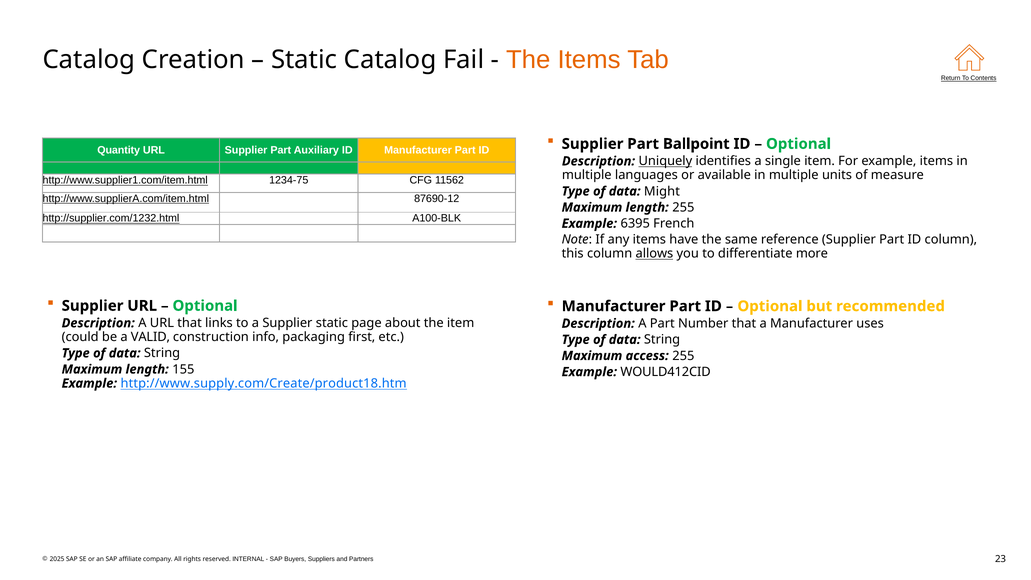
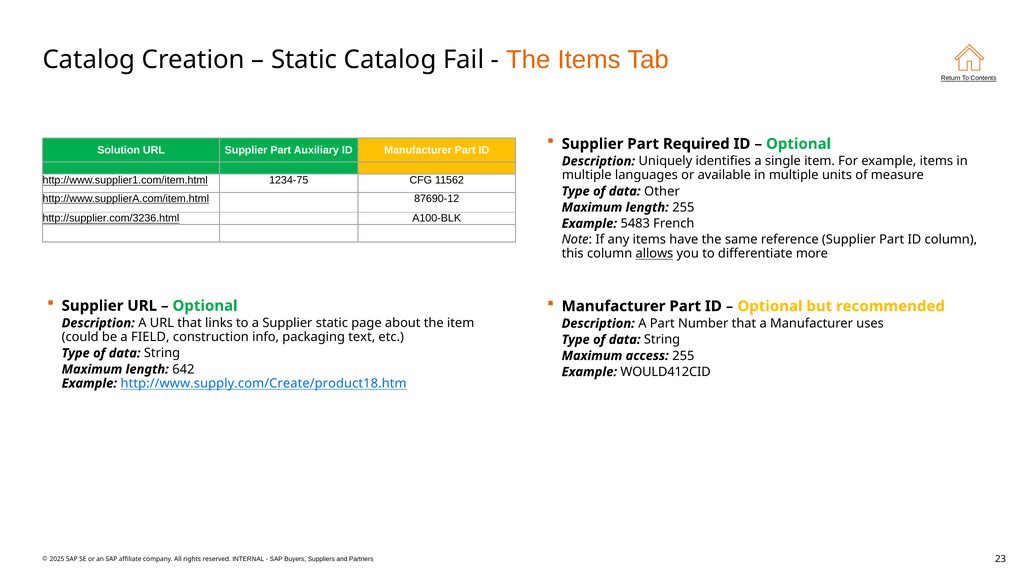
Ballpoint: Ballpoint -> Required
Quantity: Quantity -> Solution
Uniquely underline: present -> none
Might: Might -> Other
http://supplier.com/1232.html: http://supplier.com/1232.html -> http://supplier.com/3236.html
6395: 6395 -> 5483
VALID: VALID -> FIELD
first: first -> text
155: 155 -> 642
